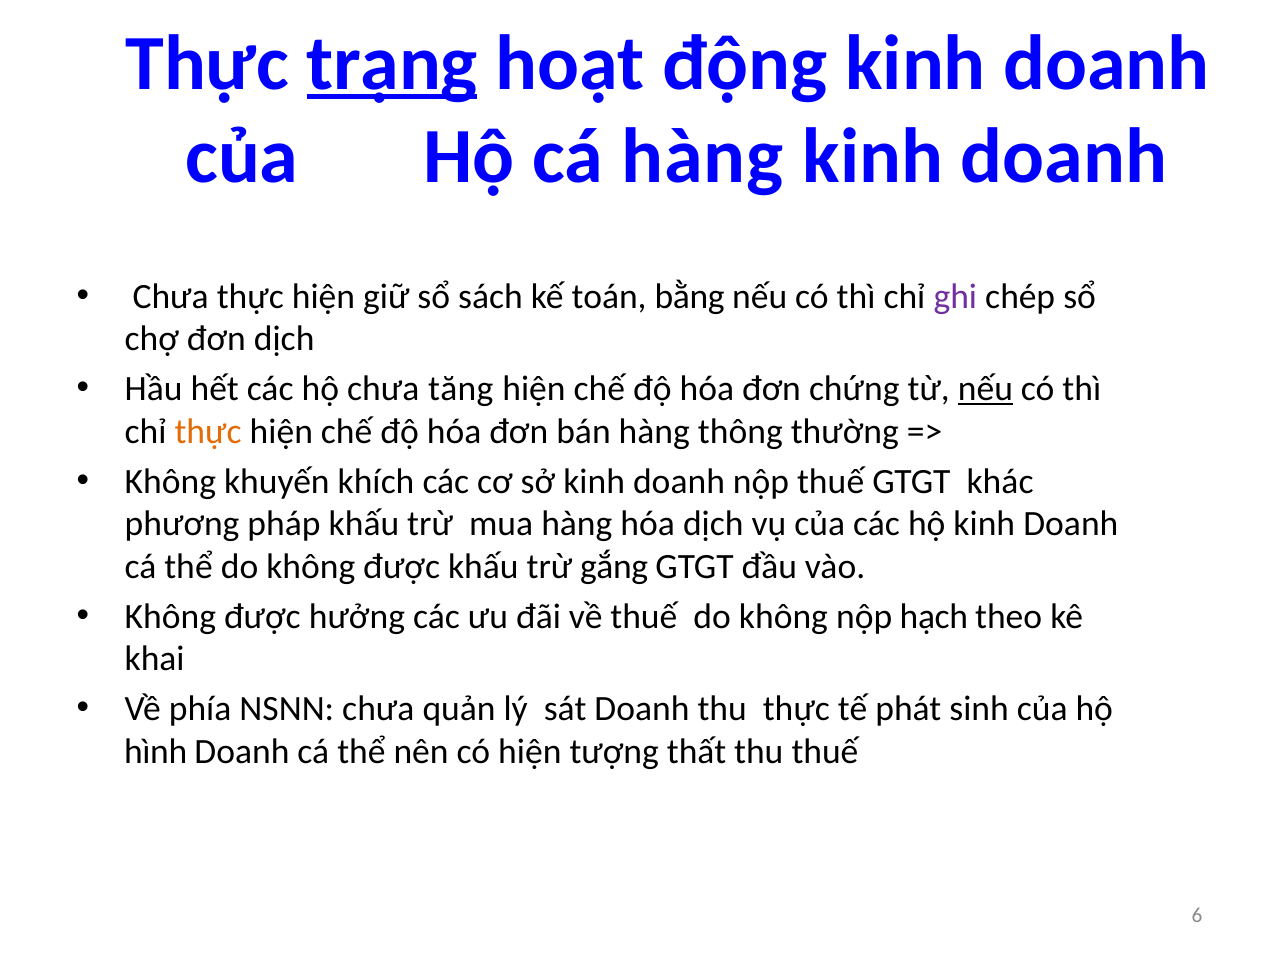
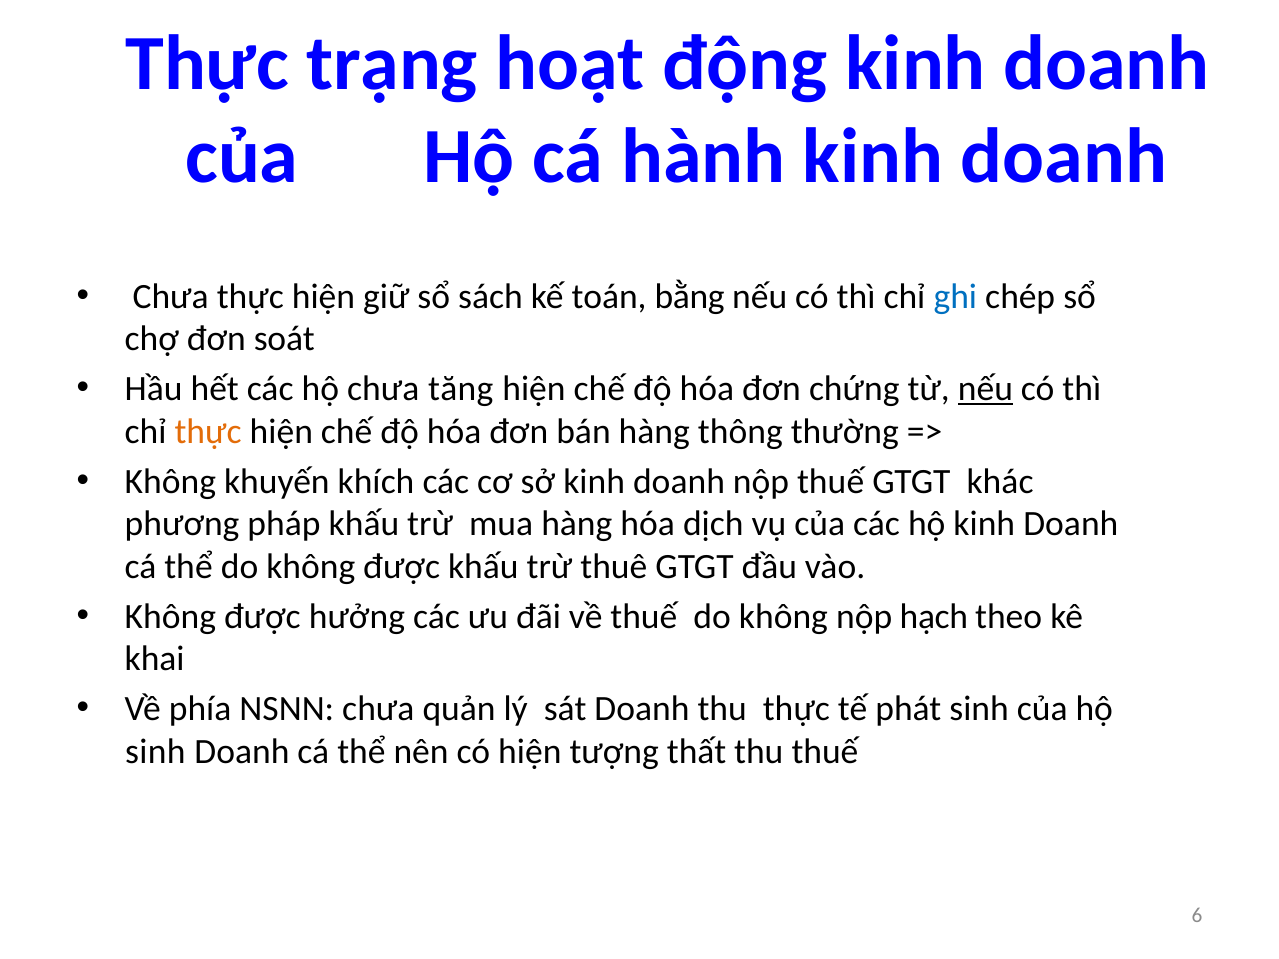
trạng underline: present -> none
cá hàng: hàng -> hành
ghi colour: purple -> blue
đơn dịch: dịch -> soát
gắng: gắng -> thuê
hình at (156, 752): hình -> sinh
